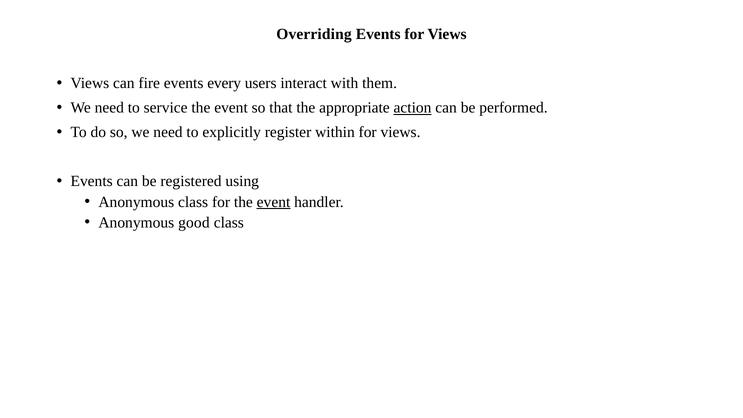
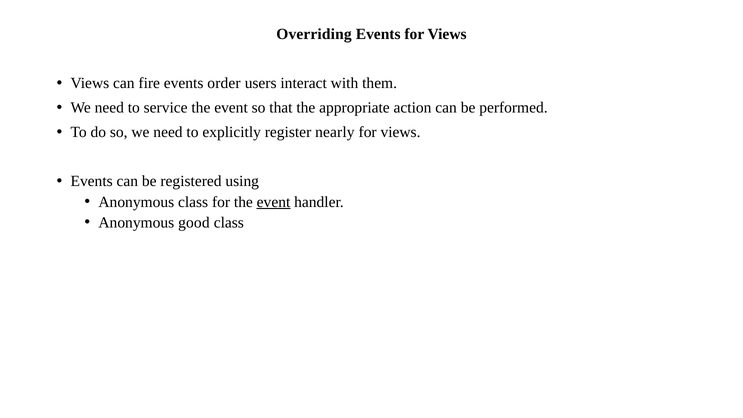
every: every -> order
action underline: present -> none
within: within -> nearly
